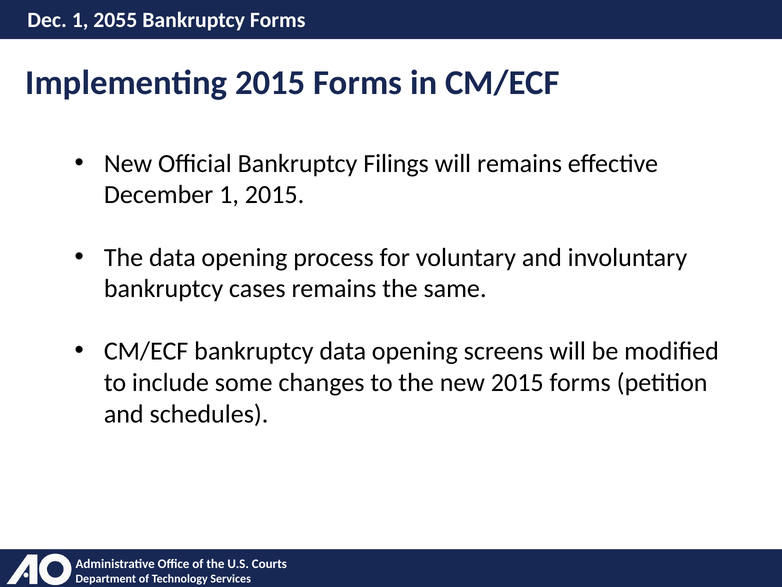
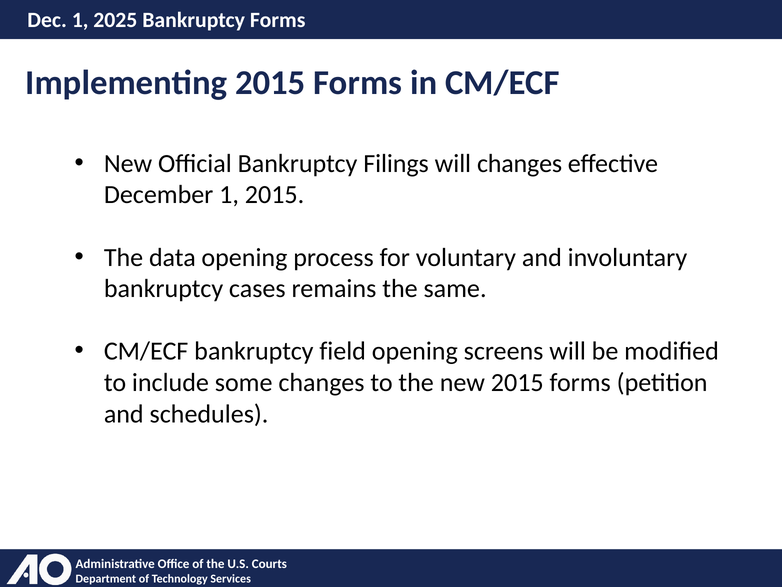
2055: 2055 -> 2025
will remains: remains -> changes
bankruptcy data: data -> field
